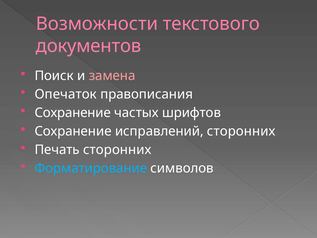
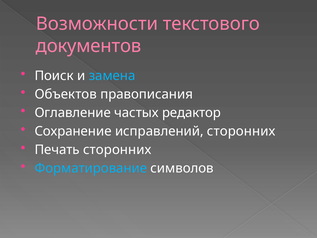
замена colour: pink -> light blue
Опечаток: Опечаток -> Объектов
Сохранение at (73, 113): Сохранение -> Оглавление
шрифтов: шрифтов -> редактор
